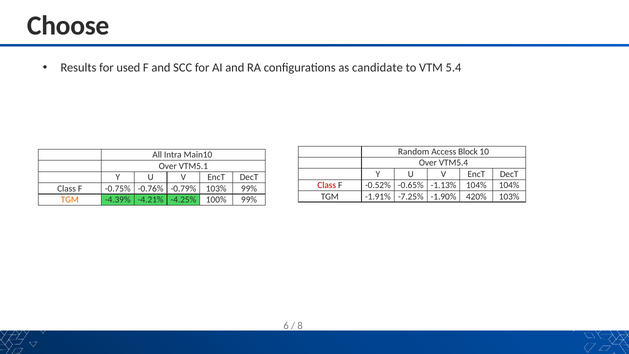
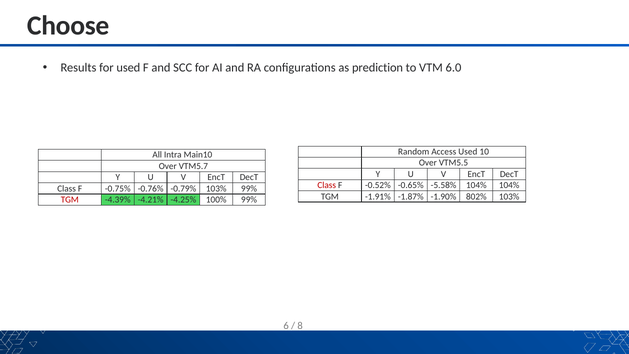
candidate: candidate -> prediction
5.4: 5.4 -> 6.0
Access Block: Block -> Used
VTM5.4: VTM5.4 -> VTM5.5
VTM5.1: VTM5.1 -> VTM5.7
-1.13%: -1.13% -> -5.58%
-7.25%: -7.25% -> -1.87%
420%: 420% -> 802%
TGM at (70, 200) colour: orange -> red
